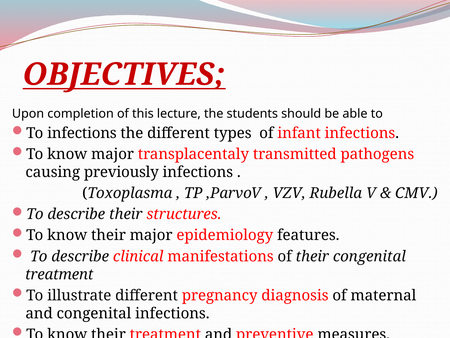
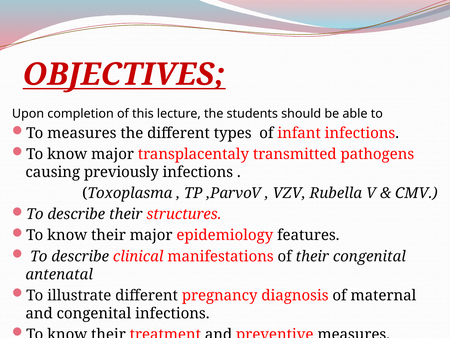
To infections: infections -> measures
treatment at (59, 274): treatment -> antenatal
